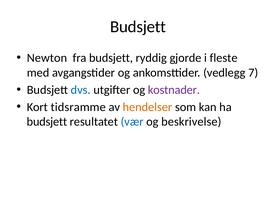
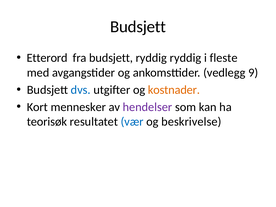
Newton: Newton -> Etterord
ryddig gjorde: gjorde -> ryddig
7: 7 -> 9
kostnader colour: purple -> orange
tidsramme: tidsramme -> mennesker
hendelser colour: orange -> purple
budsjett at (47, 122): budsjett -> teorisøk
